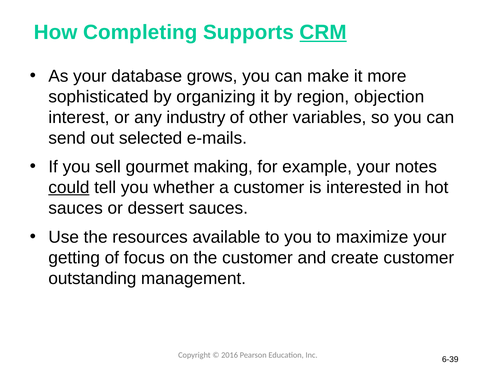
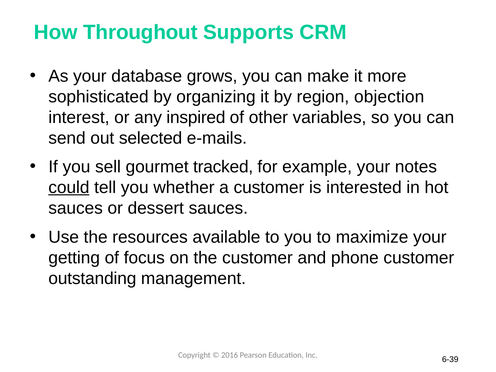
Completing: Completing -> Throughout
CRM underline: present -> none
industry: industry -> inspired
making: making -> tracked
create: create -> phone
